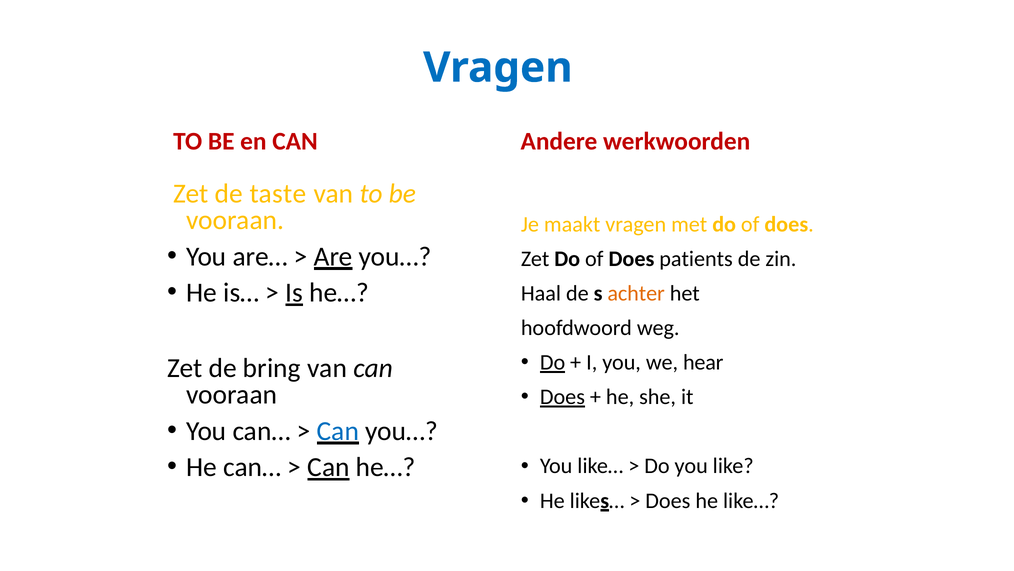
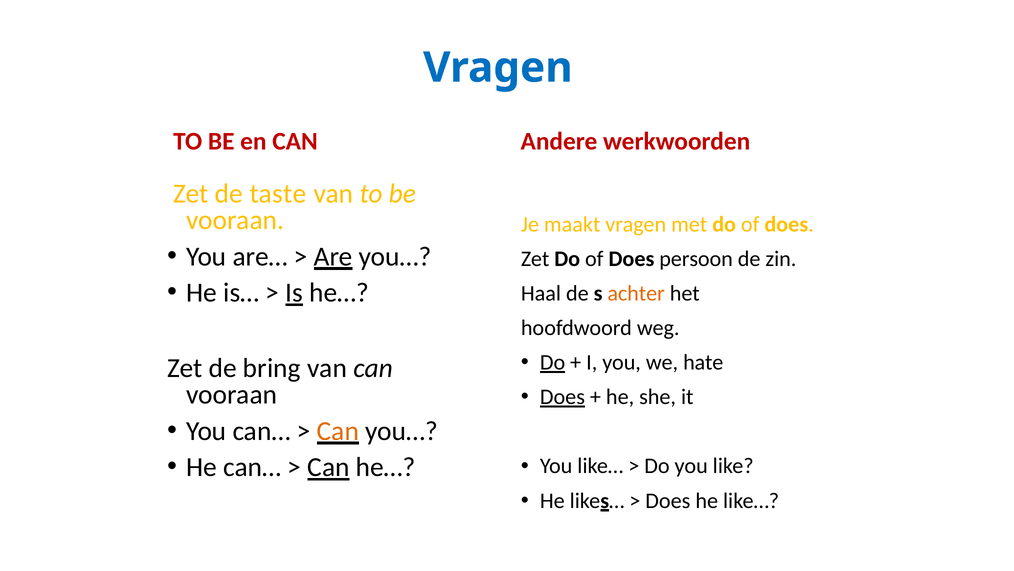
patients: patients -> persoon
hear: hear -> hate
Can at (338, 431) colour: blue -> orange
